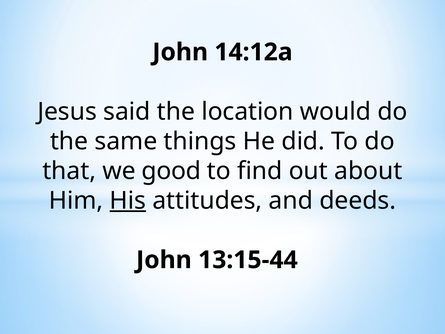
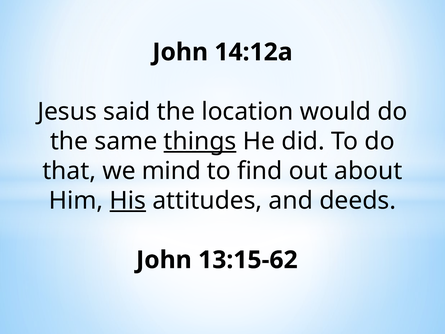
things underline: none -> present
good: good -> mind
13:15-44: 13:15-44 -> 13:15-62
